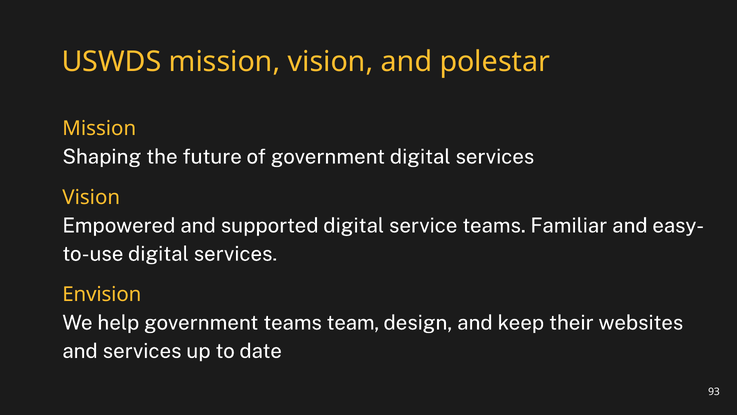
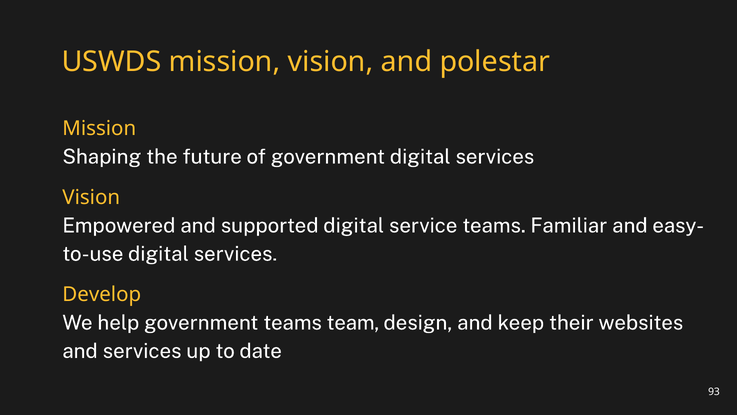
Envision: Envision -> Develop
